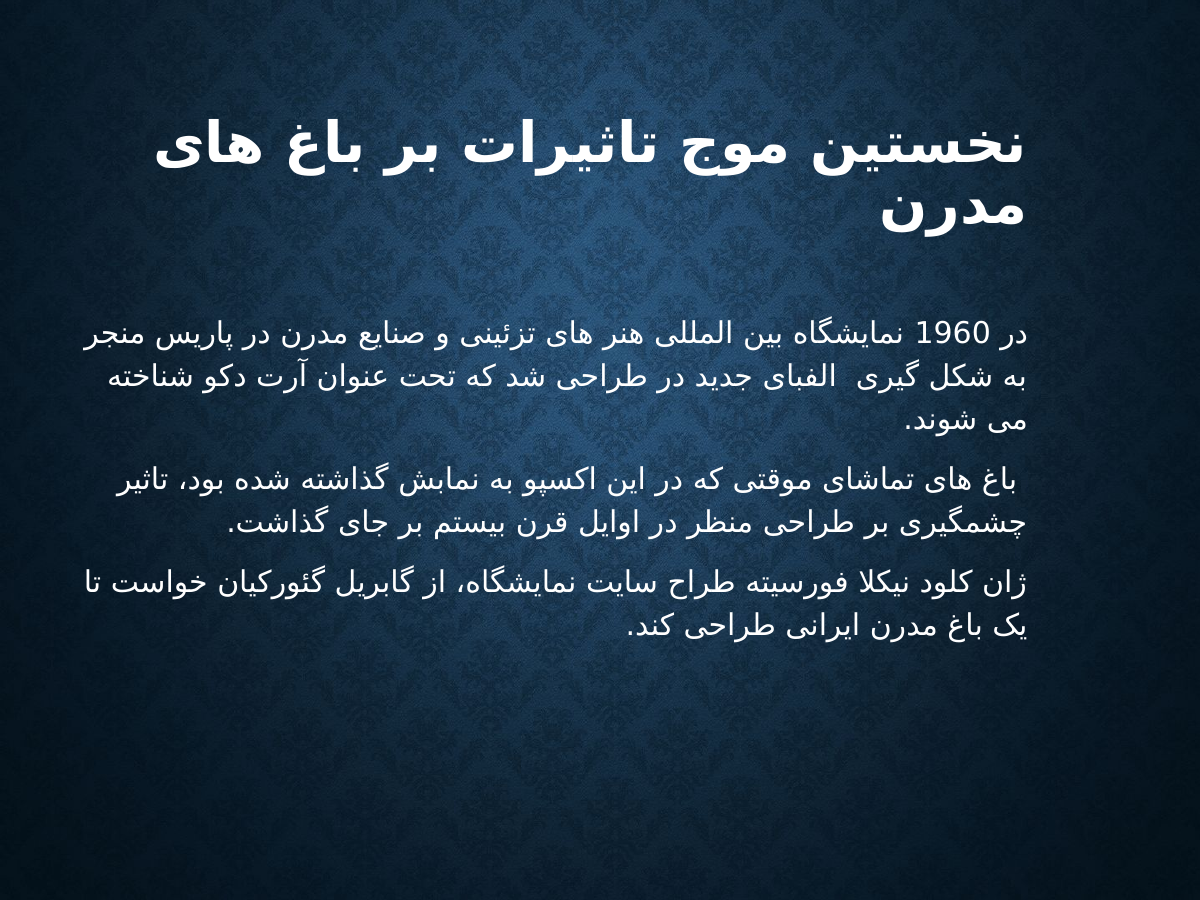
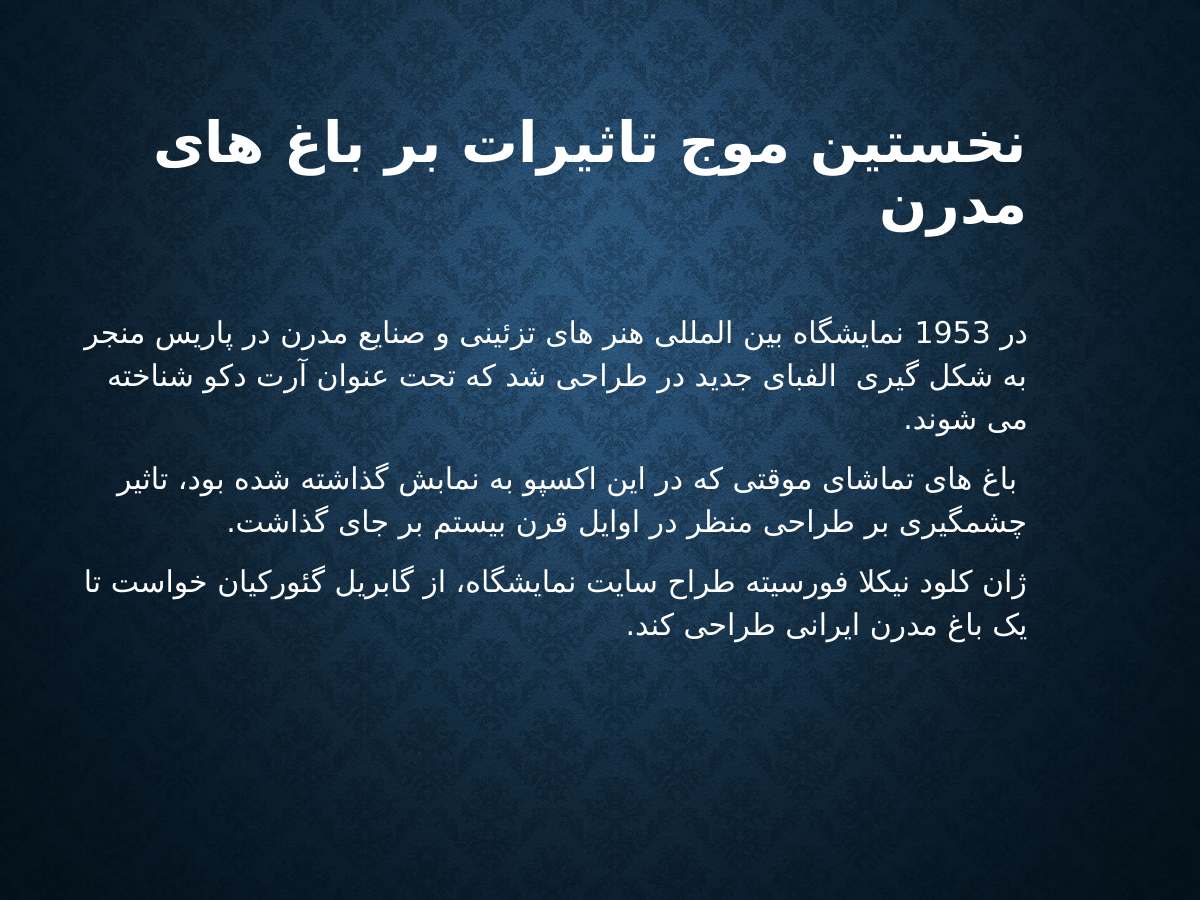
1960: 1960 -> 1953
